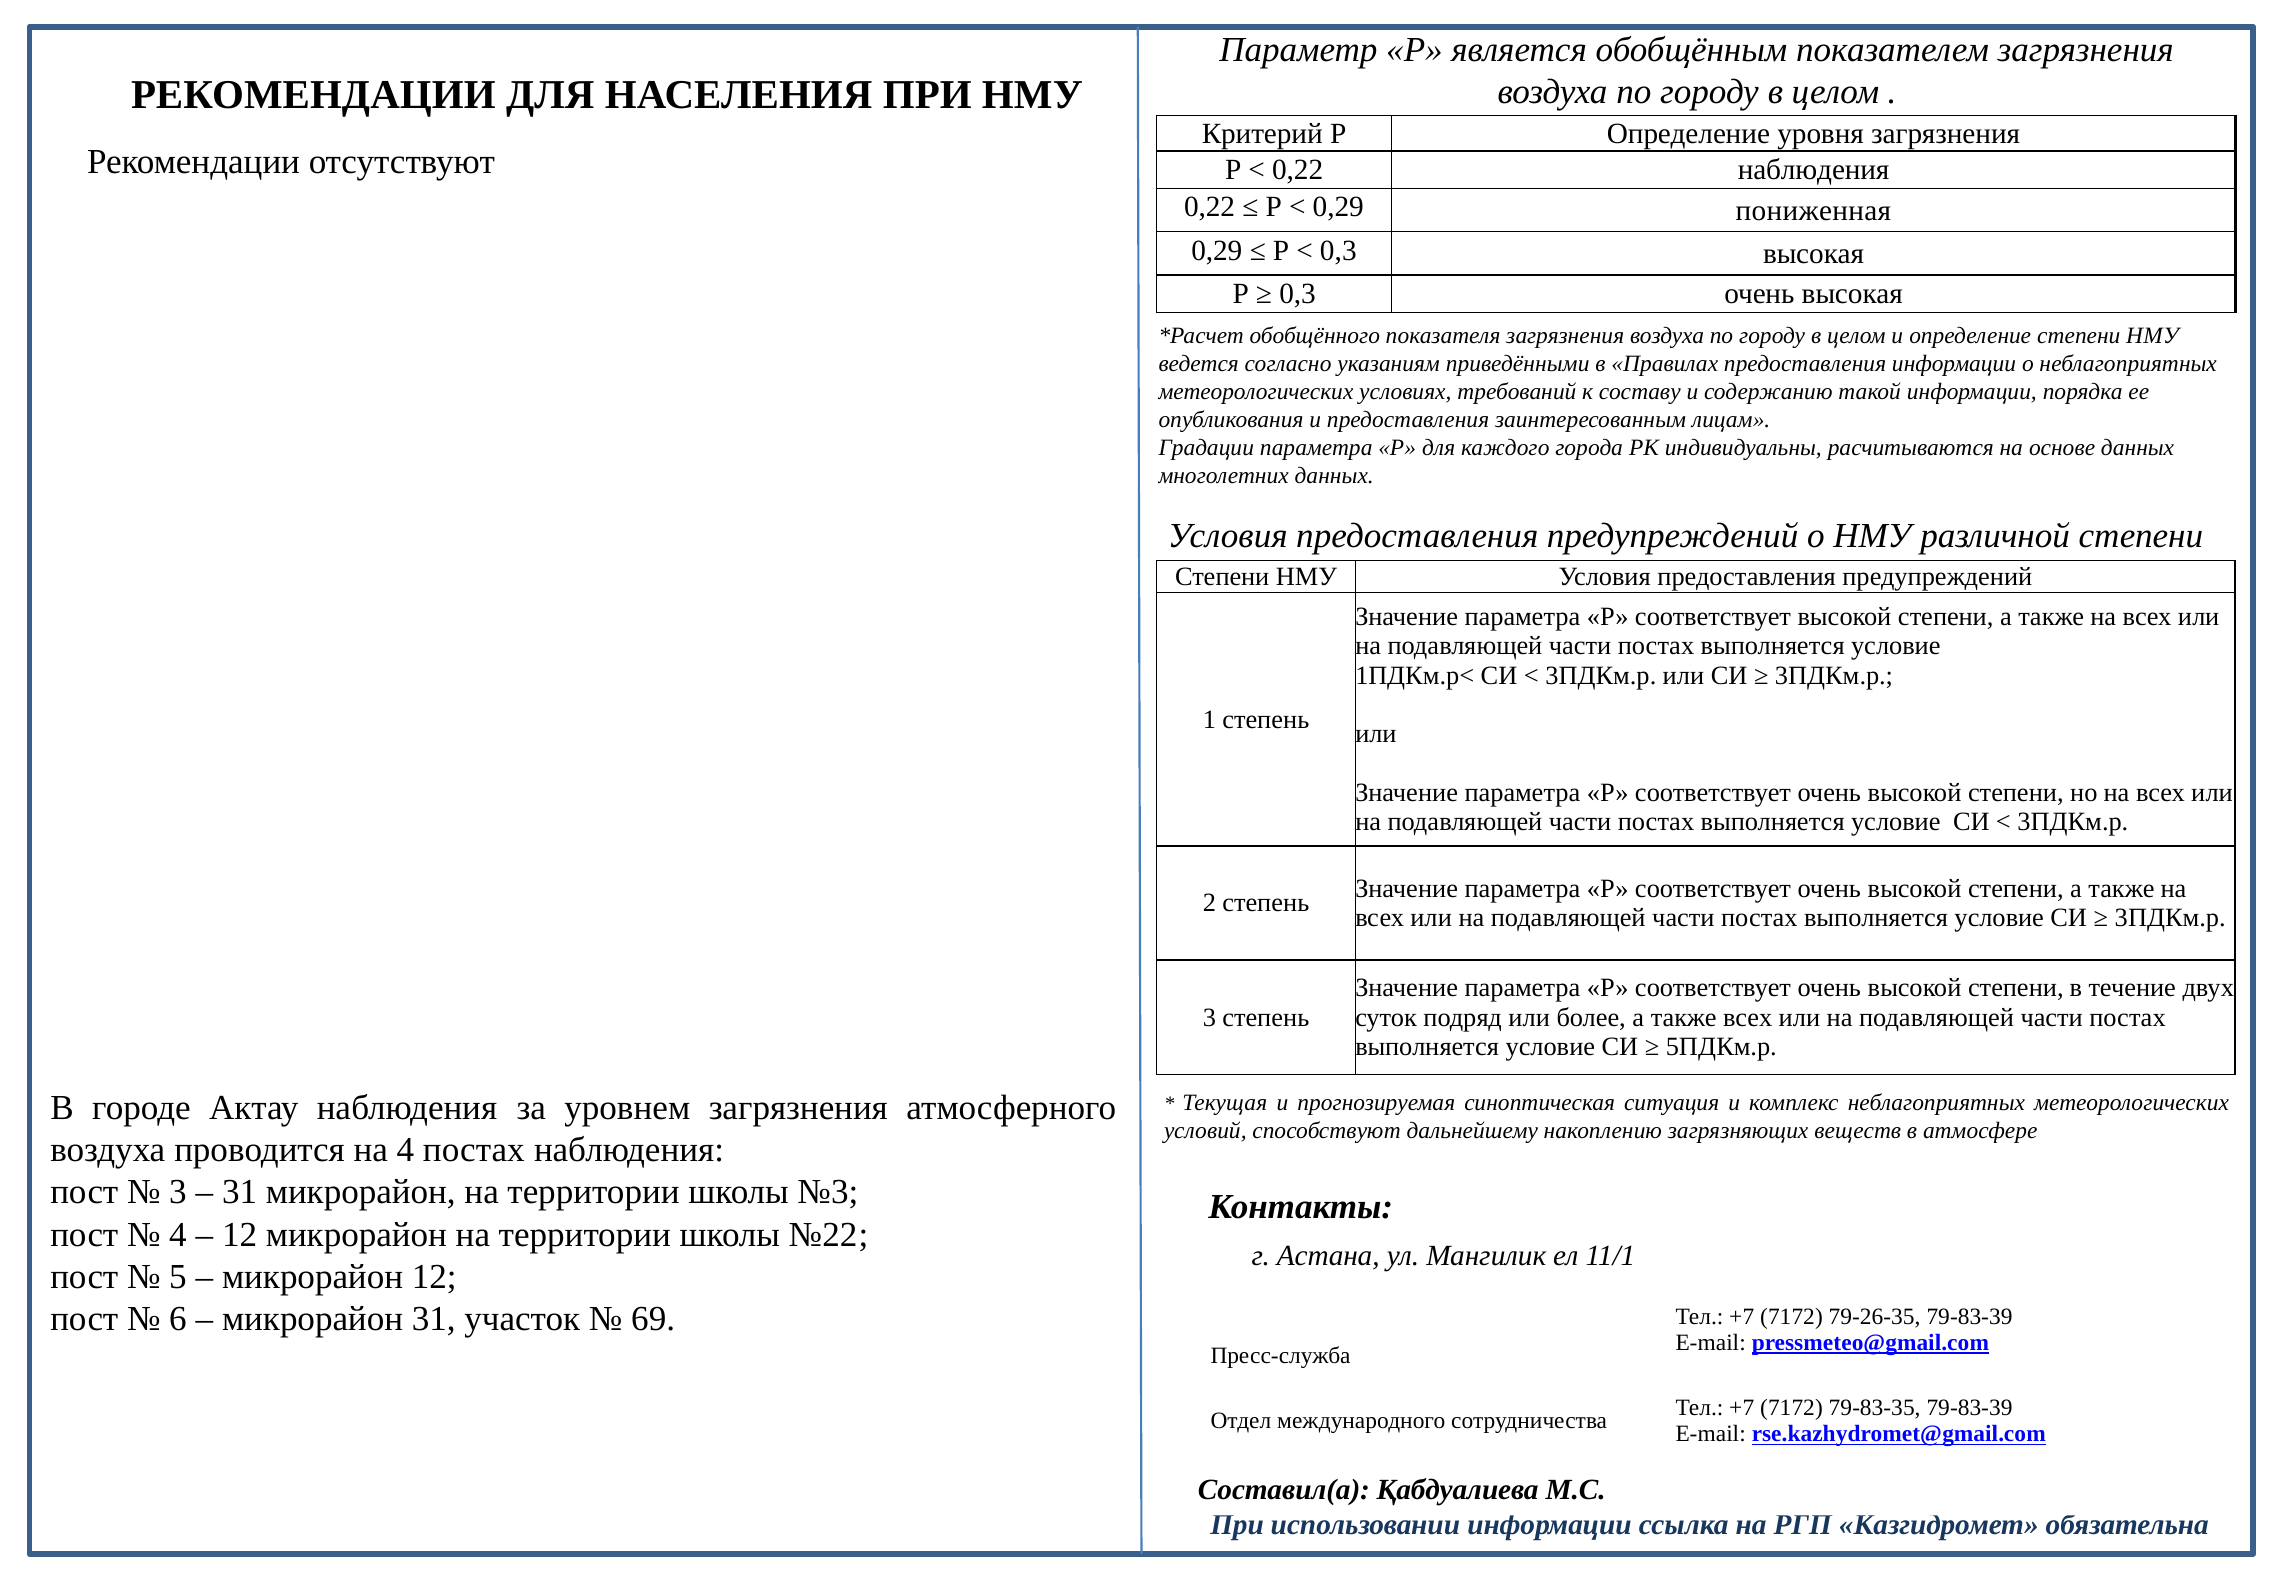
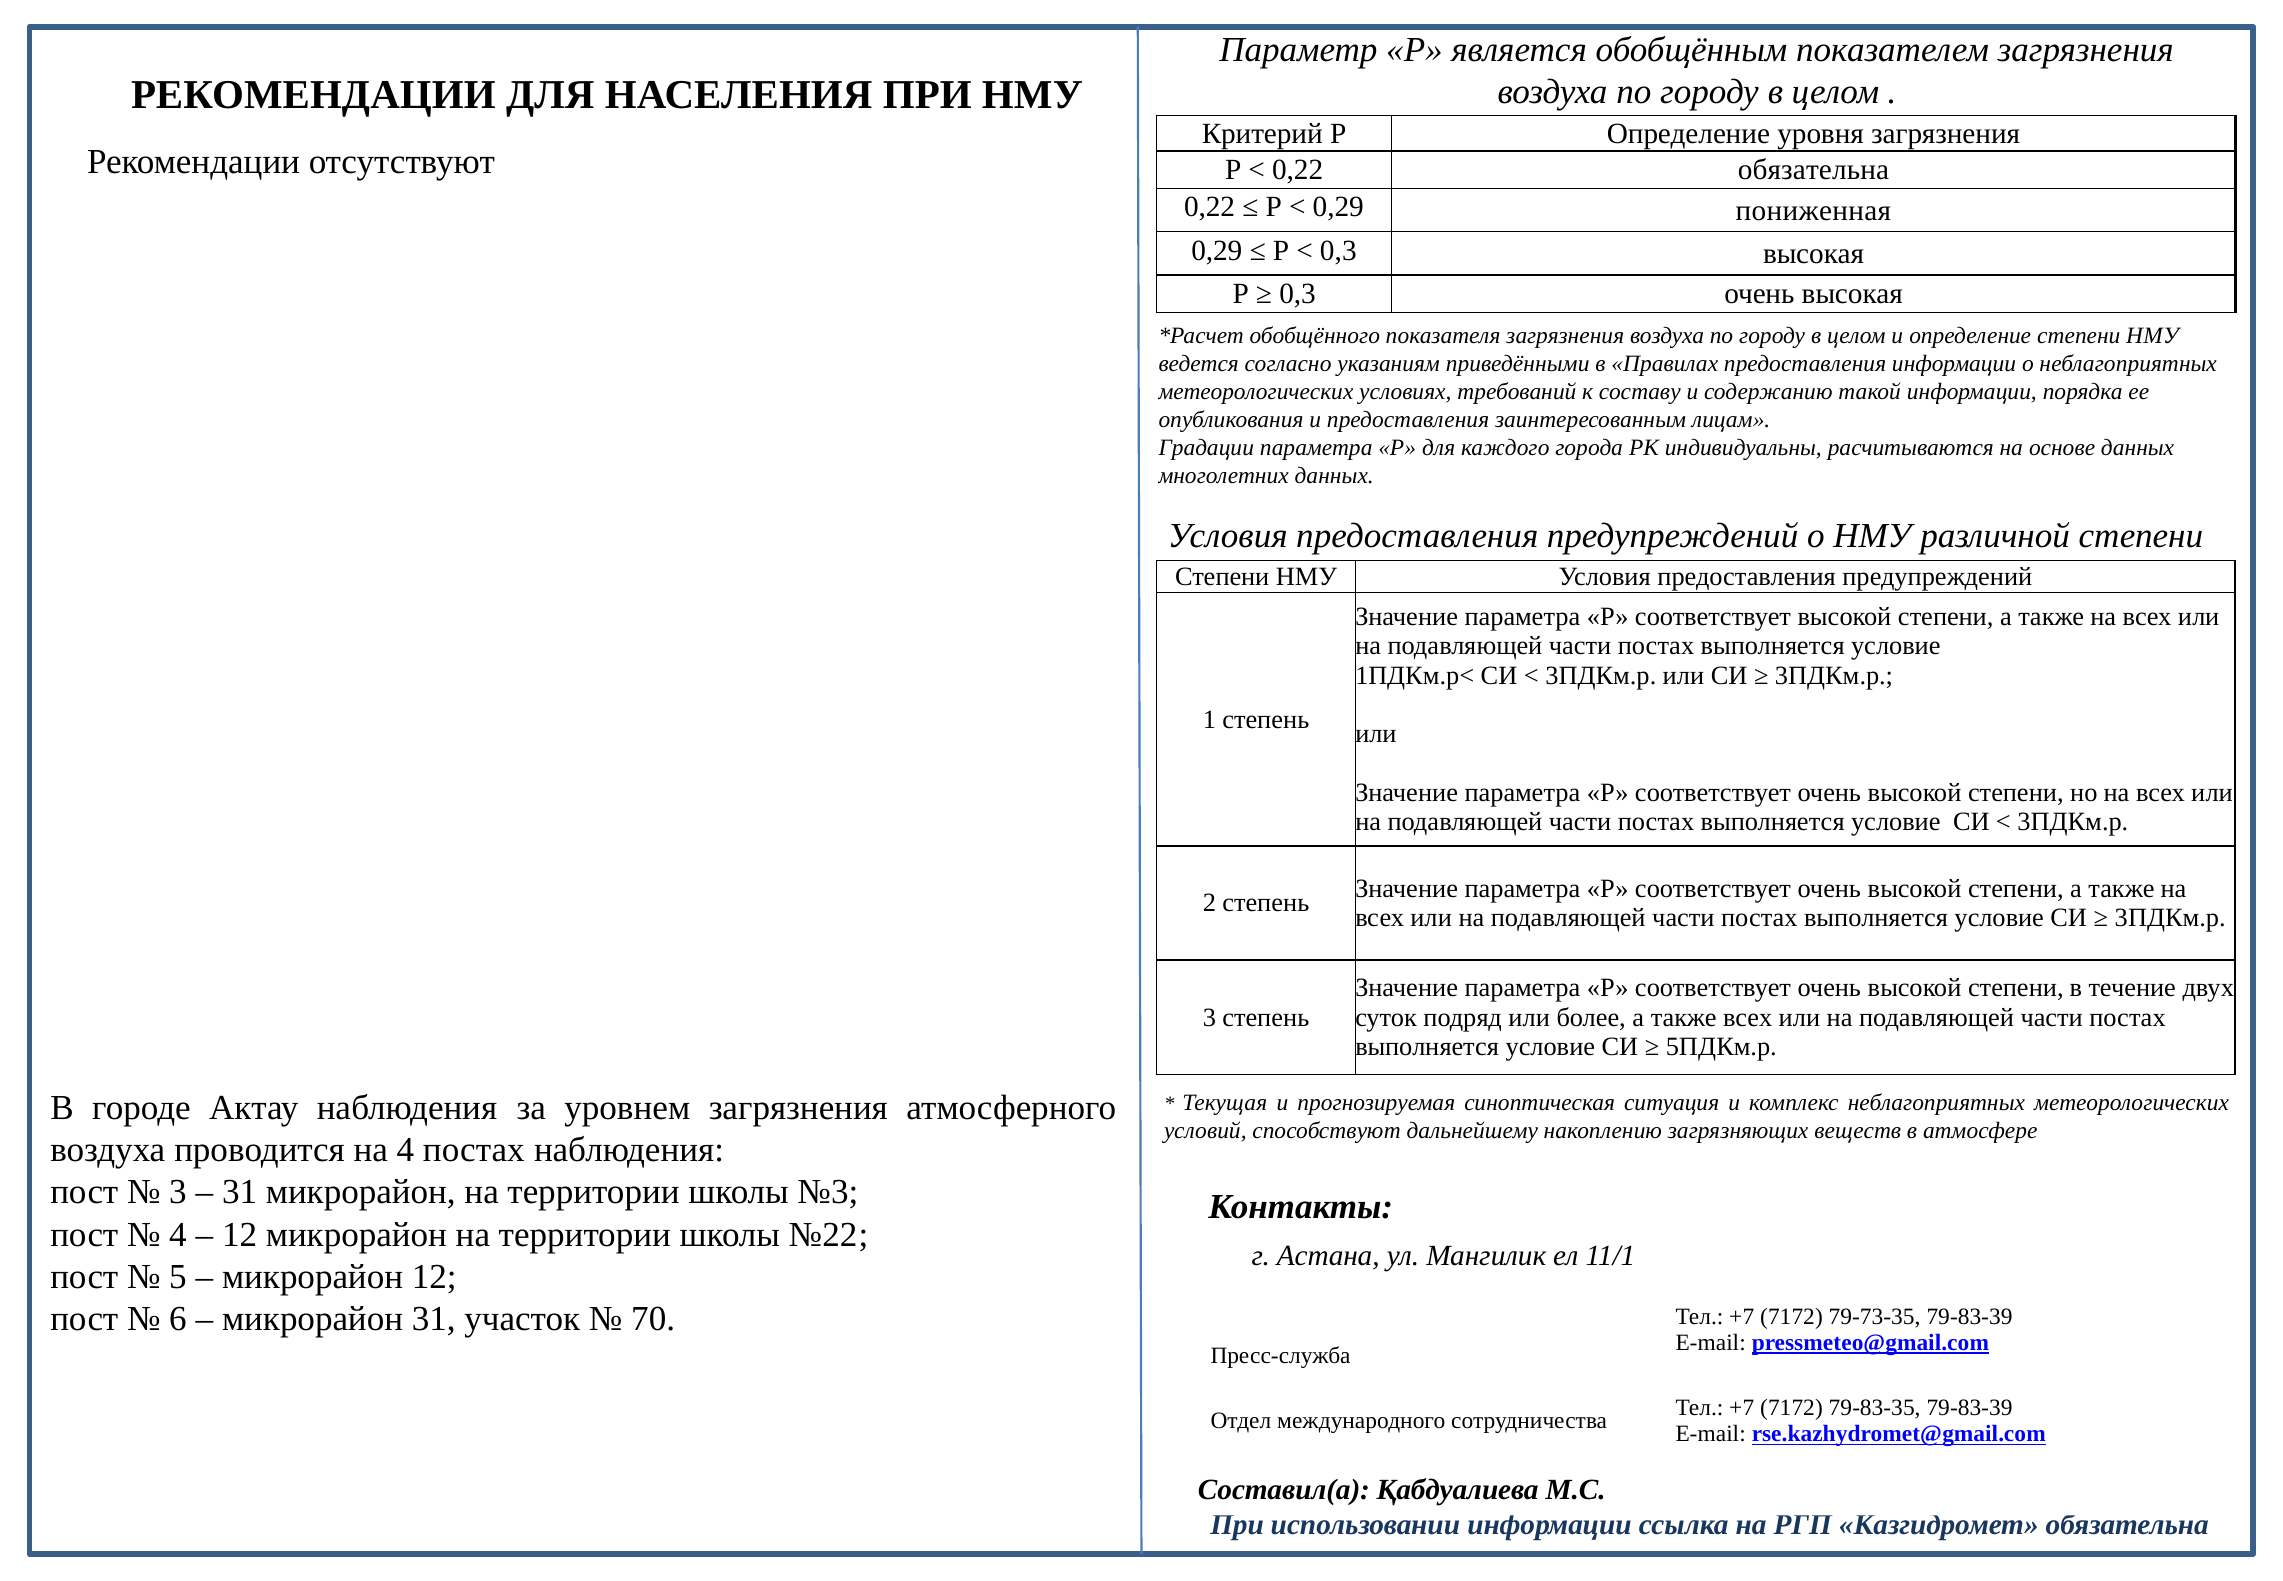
0,22 наблюдения: наблюдения -> обязательна
69: 69 -> 70
79-26-35: 79-26-35 -> 79-73-35
